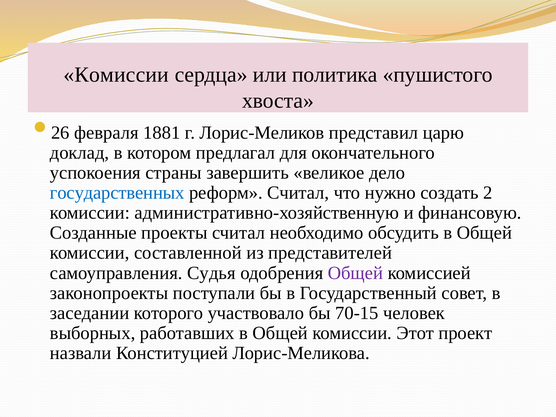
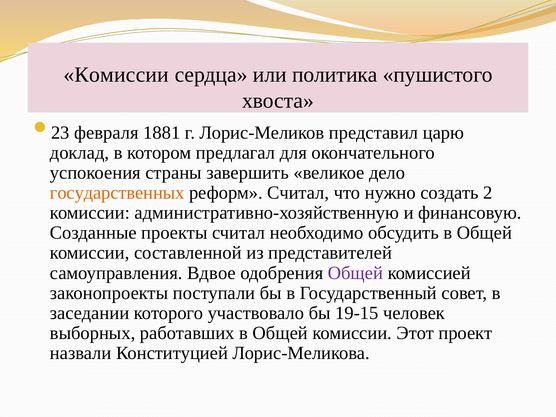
26: 26 -> 23
государственных colour: blue -> orange
Судья: Судья -> Вдвое
70-15: 70-15 -> 19-15
